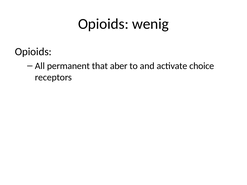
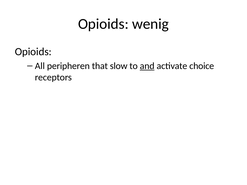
permanent: permanent -> peripheren
aber: aber -> slow
and underline: none -> present
